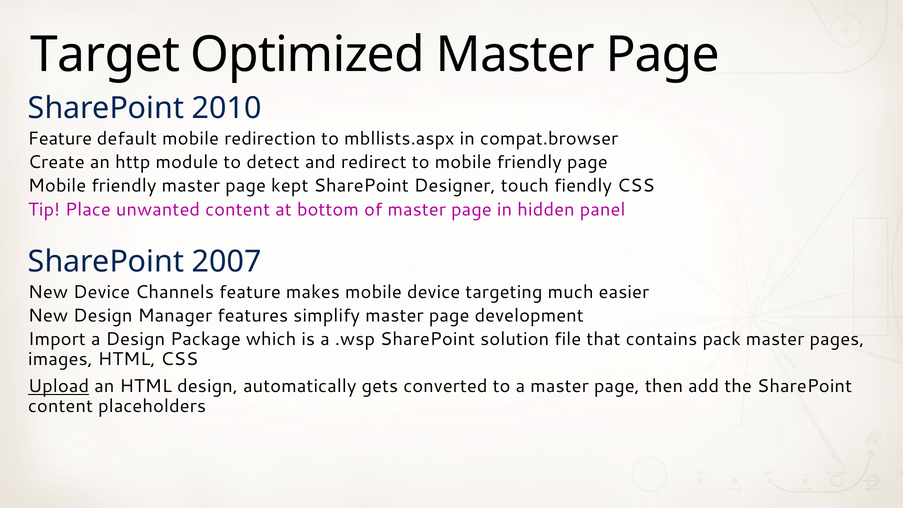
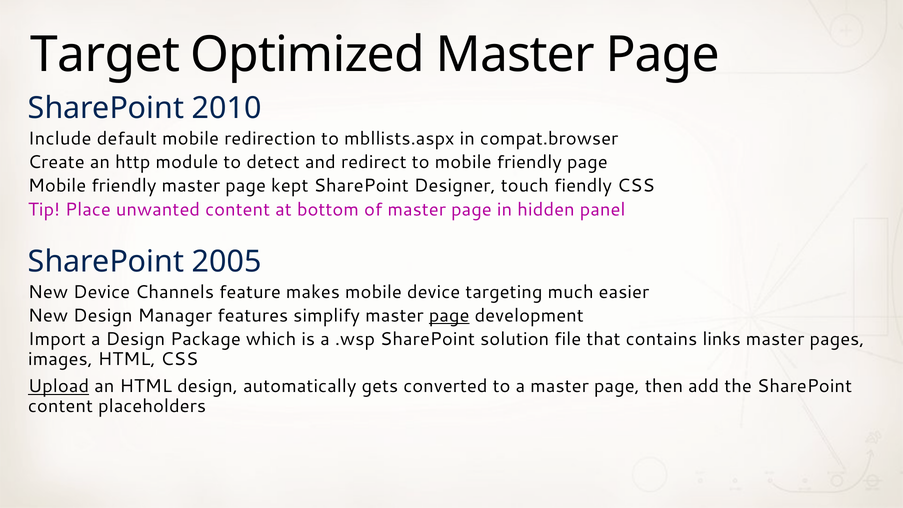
Feature at (60, 139): Feature -> Include
2007: 2007 -> 2005
page at (449, 316) underline: none -> present
pack: pack -> links
